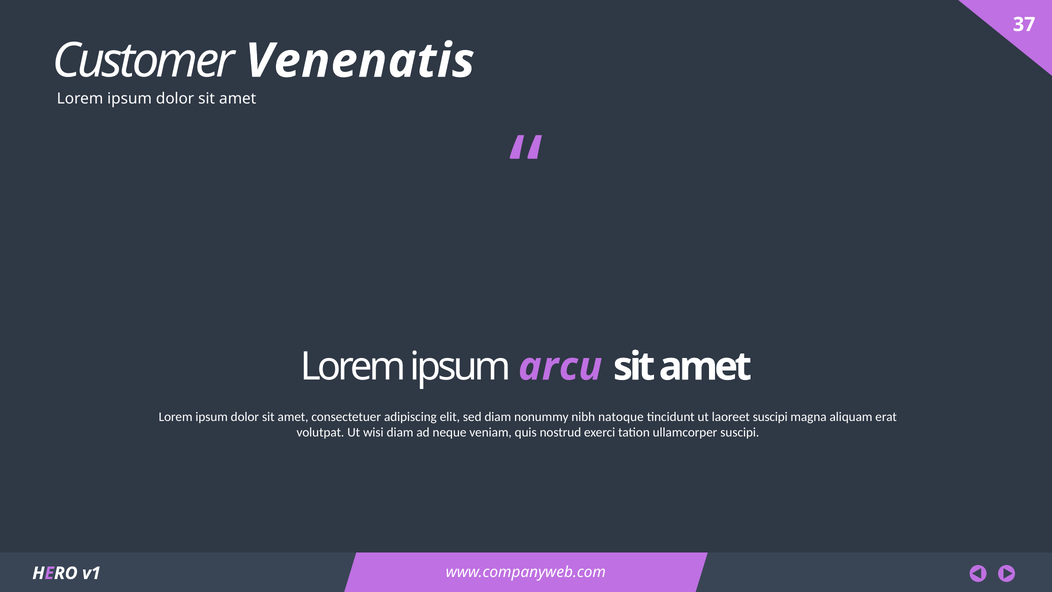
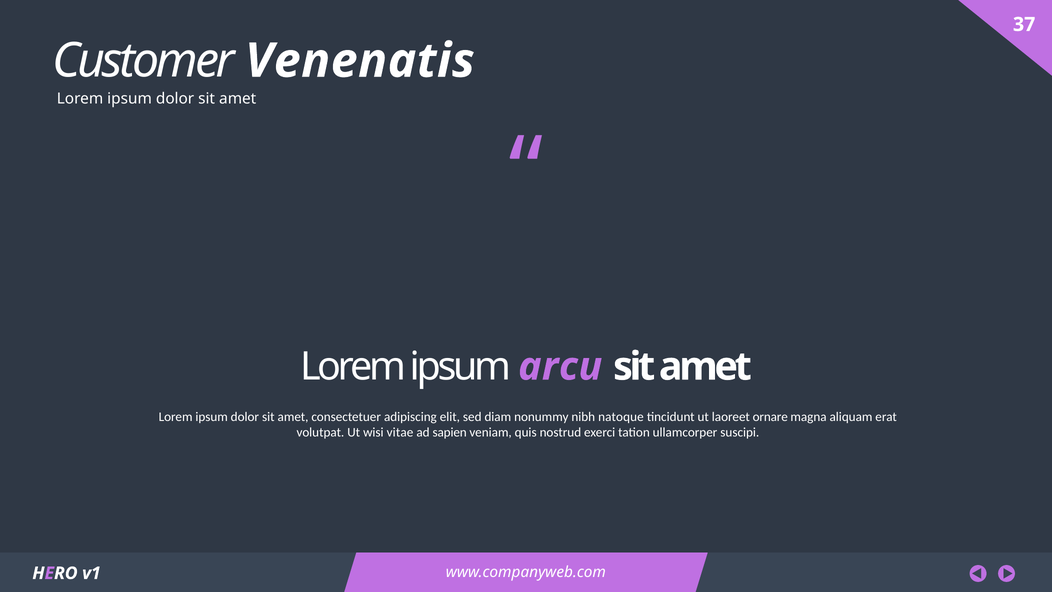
laoreet suscipi: suscipi -> ornare
wisi diam: diam -> vitae
neque: neque -> sapien
